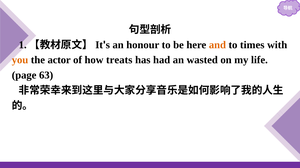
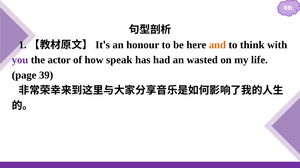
times: times -> think
you colour: orange -> purple
treats: treats -> speak
63: 63 -> 39
